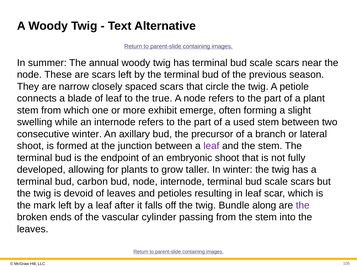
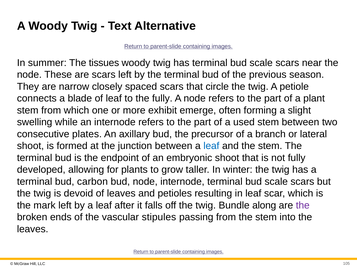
annual: annual -> tissues
the true: true -> fully
consecutive winter: winter -> plates
leaf at (211, 146) colour: purple -> blue
cylinder: cylinder -> stipules
